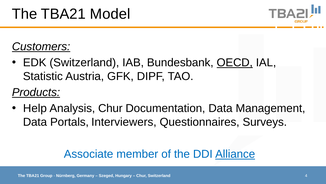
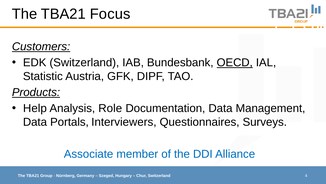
Model: Model -> Focus
Analysis Chur: Chur -> Role
Alliance underline: present -> none
